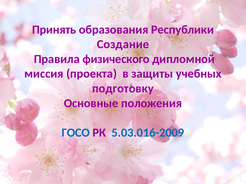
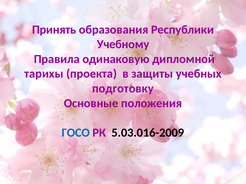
Создание: Создание -> Учебному
физического: физического -> одинаковую
миссия: миссия -> тарихы
5.03.016-2009 colour: blue -> black
